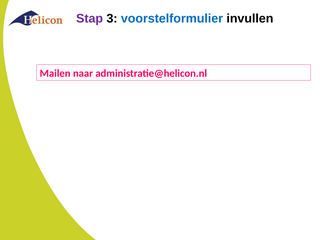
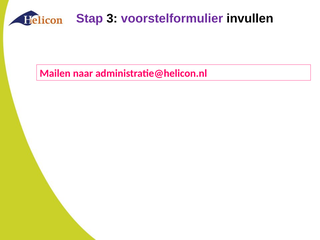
voorstelformulier colour: blue -> purple
